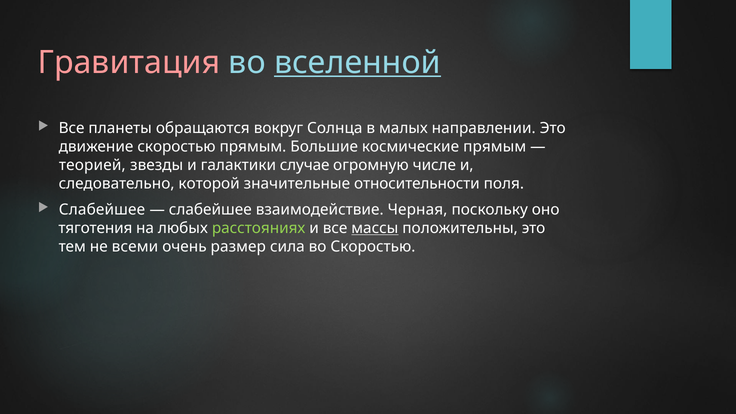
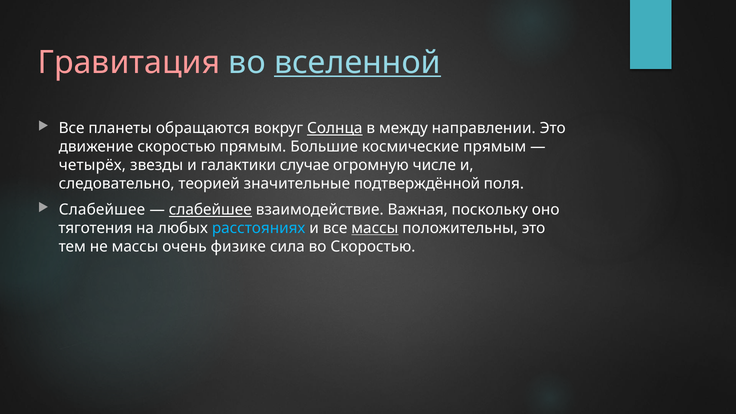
Солнца underline: none -> present
малых: малых -> между
теорией: теорией -> четырёх
которой: которой -> теорией
относительности: относительности -> подтверждённой
слабейшее at (210, 210) underline: none -> present
Черная: Черная -> Важная
расстояниях colour: light green -> light blue
не всеми: всеми -> массы
размер: размер -> физике
